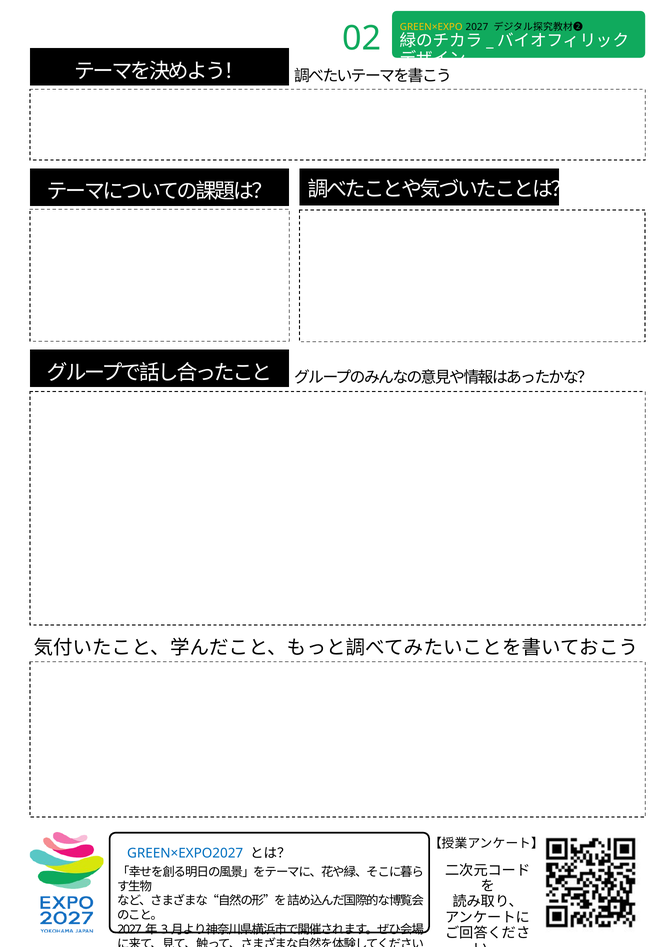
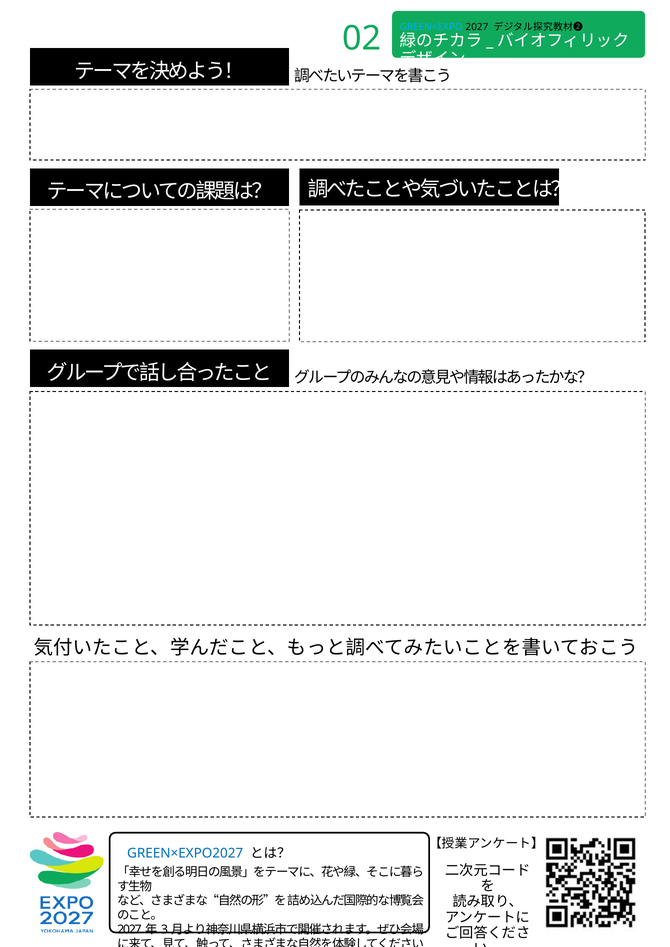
GREEN×EXPO colour: yellow -> light blue
